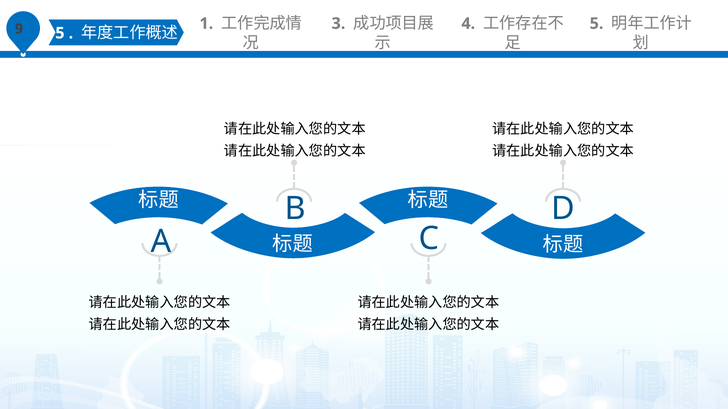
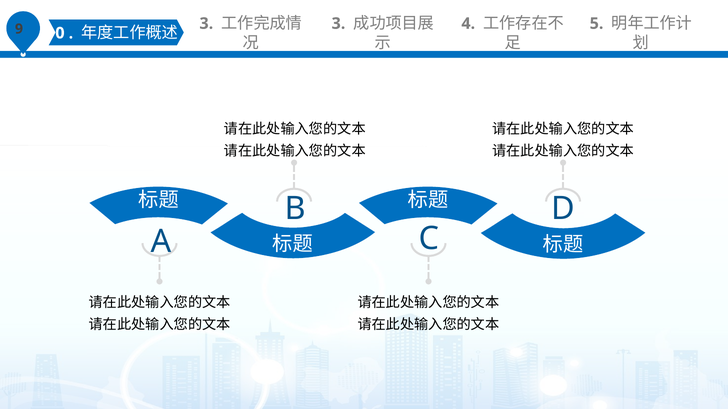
5 at (60, 33): 5 -> 0
1 at (206, 24): 1 -> 3
